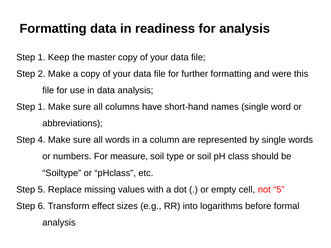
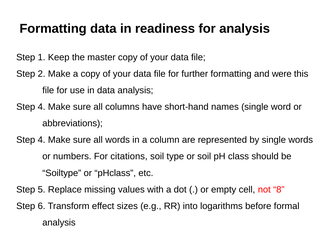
1 at (42, 107): 1 -> 4
measure: measure -> citations
not 5: 5 -> 8
